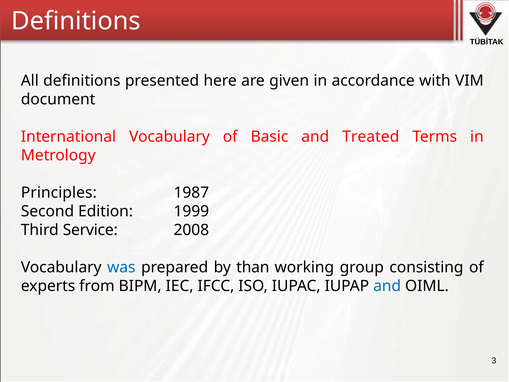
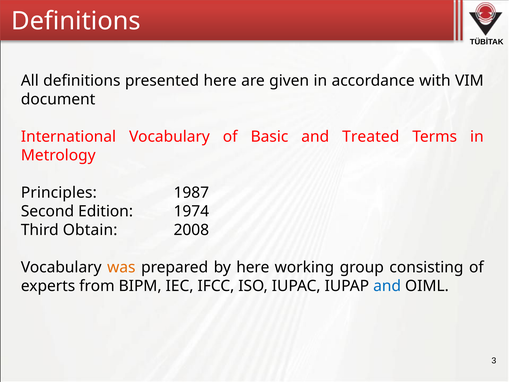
1999: 1999 -> 1974
Service: Service -> Obtain
was colour: blue -> orange
by than: than -> here
